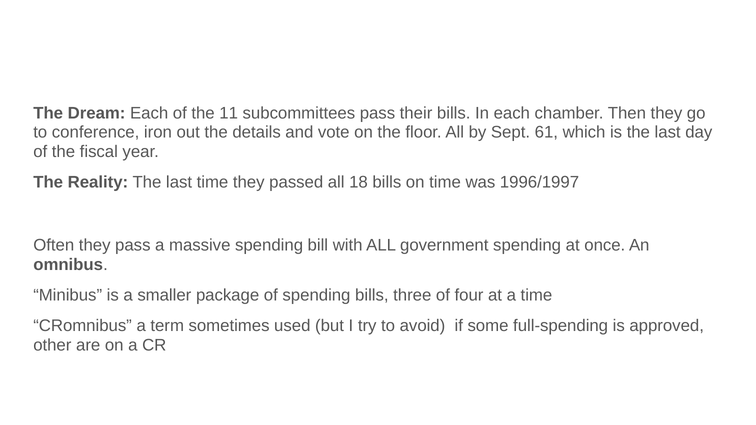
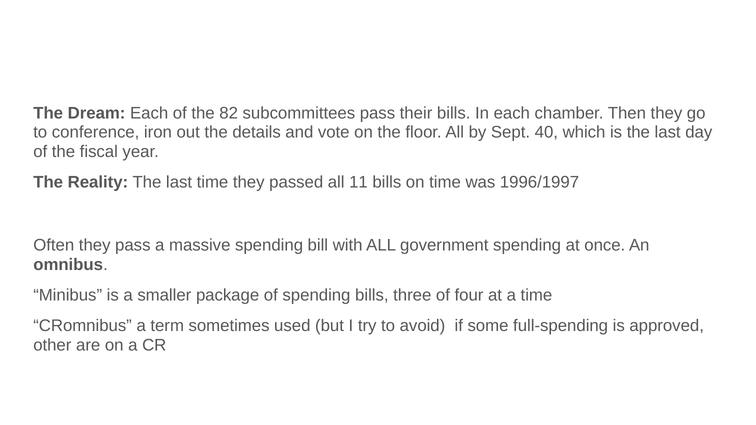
11: 11 -> 82
61: 61 -> 40
18: 18 -> 11
